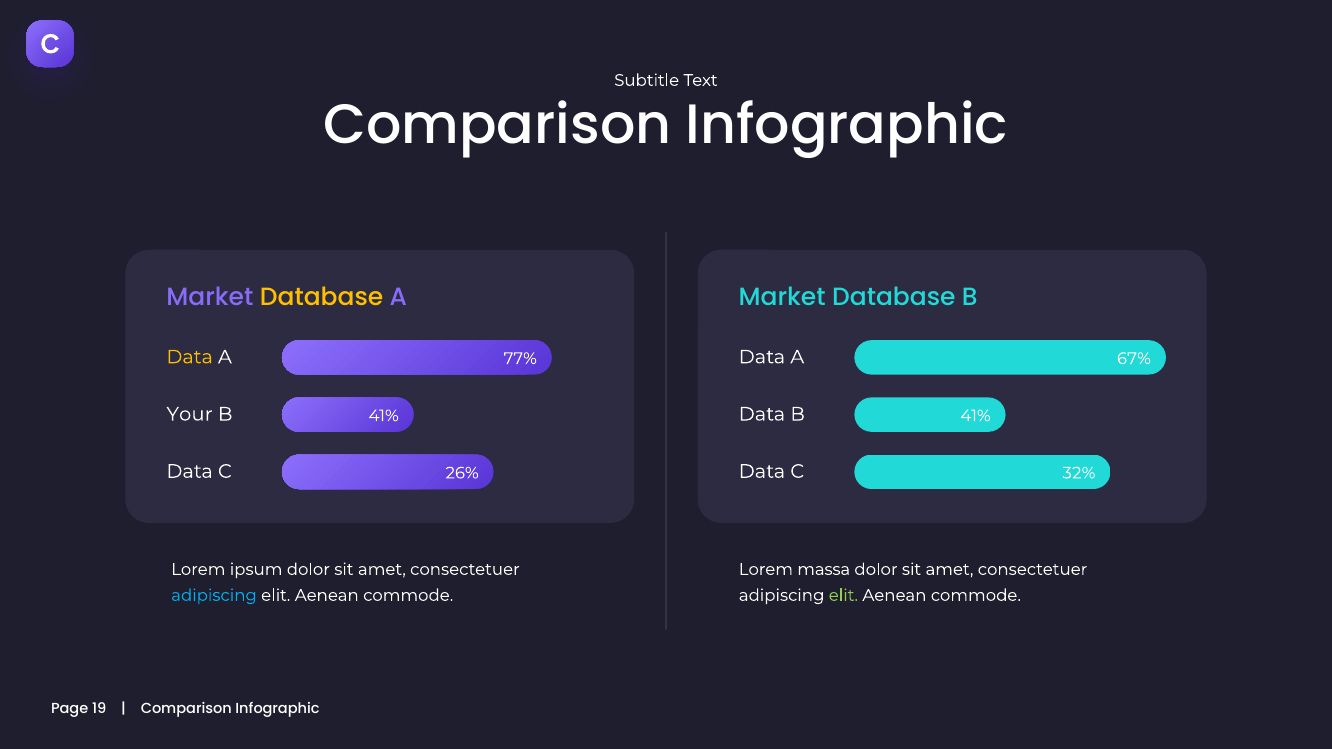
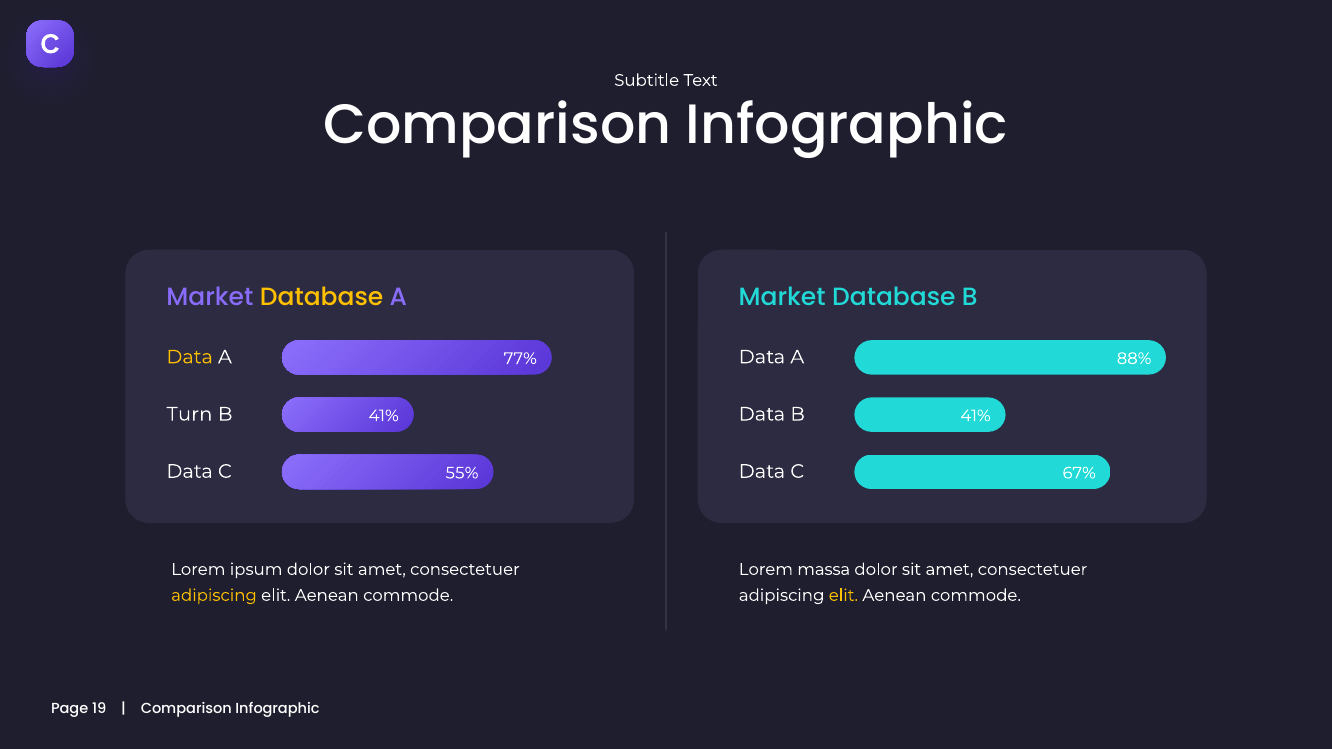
67%: 67% -> 88%
Your: Your -> Turn
26%: 26% -> 55%
32%: 32% -> 67%
adipiscing at (214, 596) colour: light blue -> yellow
elit at (843, 596) colour: light green -> yellow
